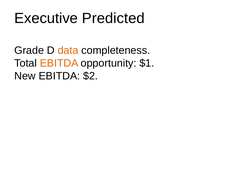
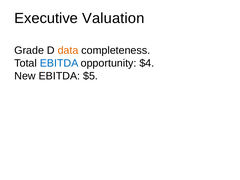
Predicted: Predicted -> Valuation
EBITDA at (59, 63) colour: orange -> blue
$1: $1 -> $4
$2: $2 -> $5
